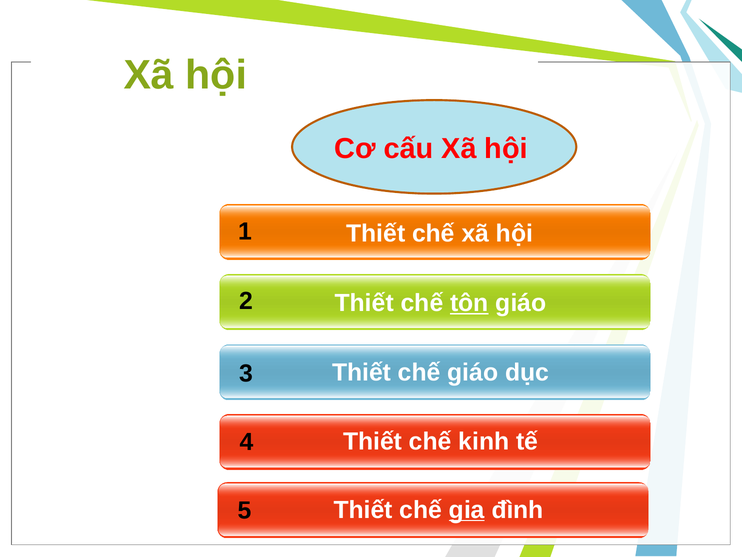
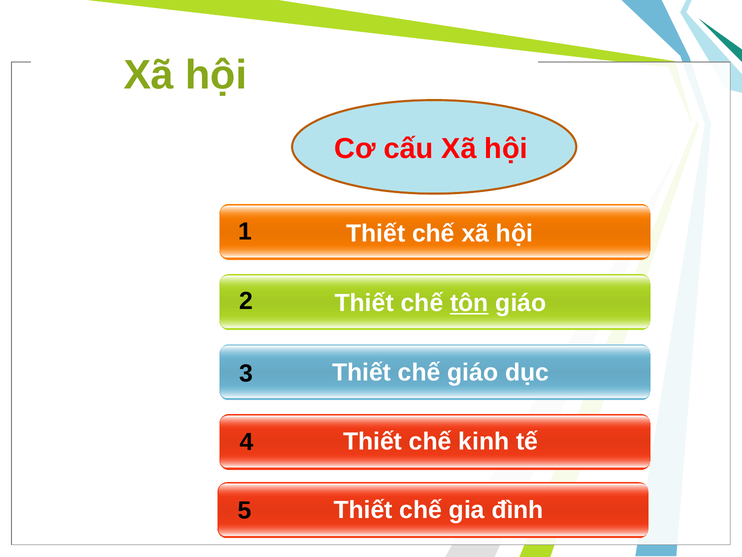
gia at (467, 509) underline: present -> none
